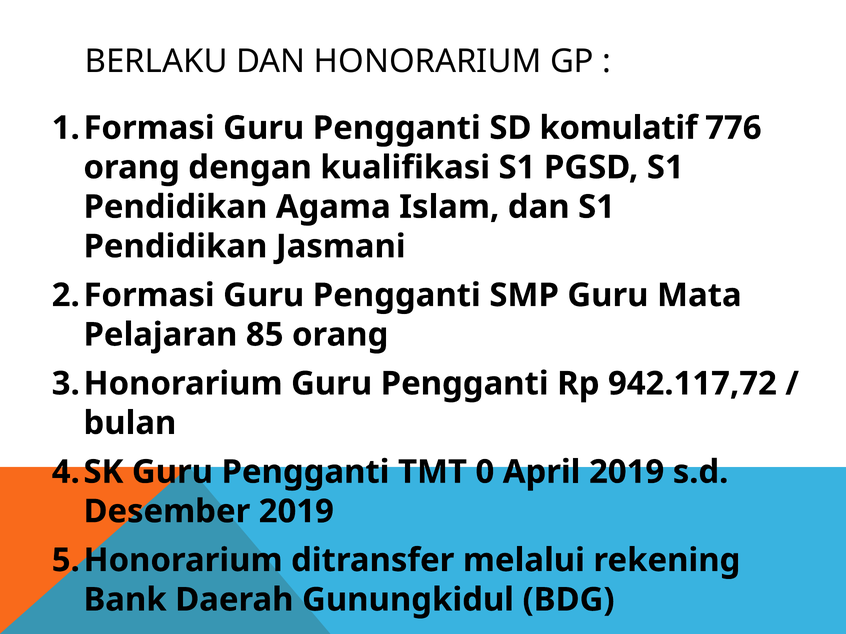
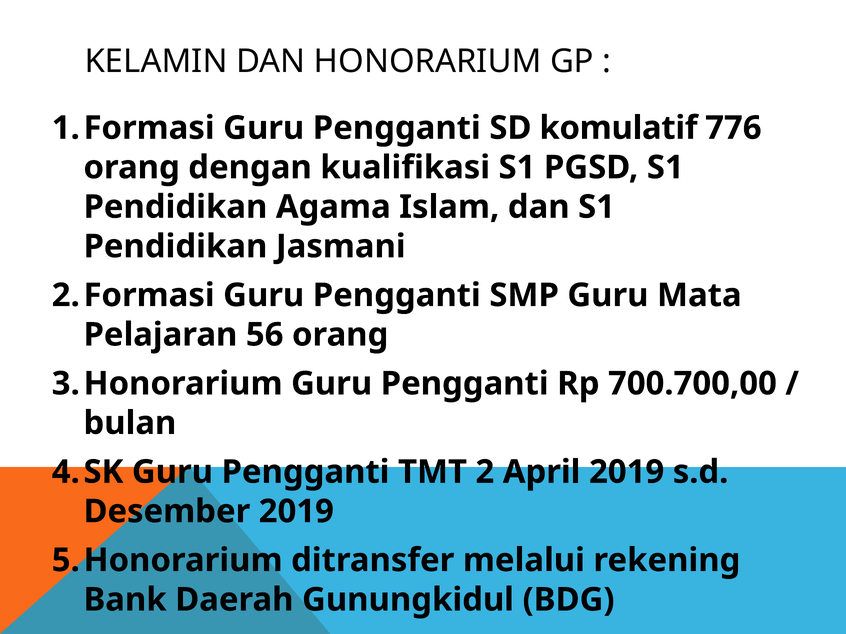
BERLAKU: BERLAKU -> KELAMIN
85: 85 -> 56
942.117,72: 942.117,72 -> 700.700,00
0: 0 -> 2
